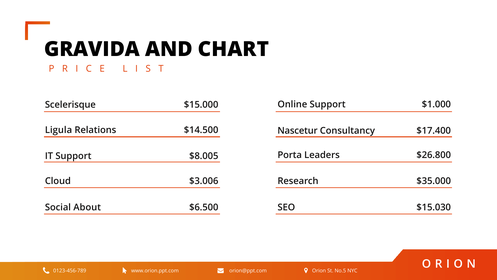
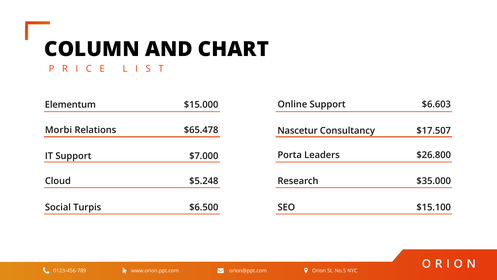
GRAVIDA: GRAVIDA -> COLUMN
$1.000: $1.000 -> $6.603
Scelerisque: Scelerisque -> Elementum
Ligula: Ligula -> Morbi
$14.500: $14.500 -> $65.478
$17.400: $17.400 -> $17.507
$8.005: $8.005 -> $7.000
$3.006: $3.006 -> $5.248
About: About -> Turpis
$15.030: $15.030 -> $15.100
